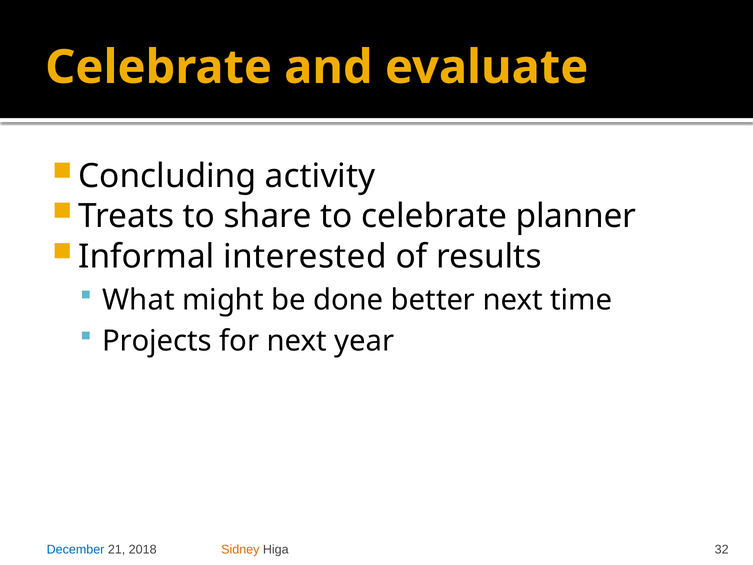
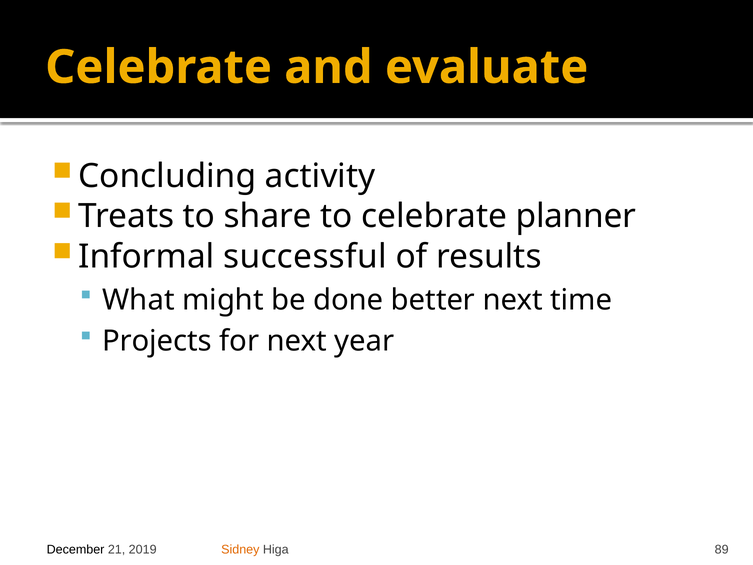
interested: interested -> successful
December colour: blue -> black
2018: 2018 -> 2019
32: 32 -> 89
